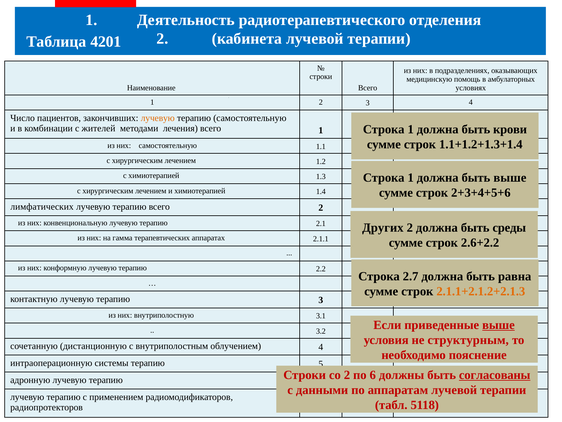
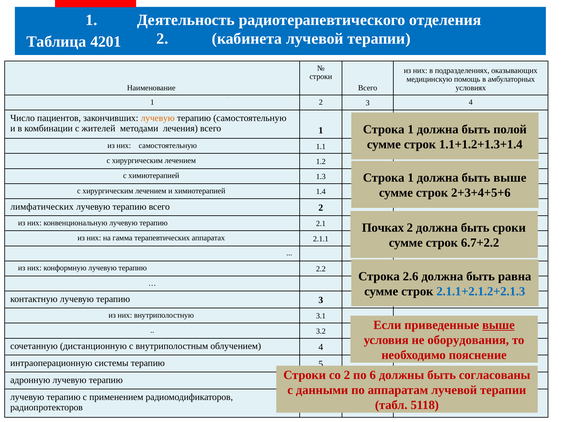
крови: крови -> полой
Других: Других -> Почках
среды: среды -> сроки
2.6+2.2: 2.6+2.2 -> 6.7+2.2
2.7: 2.7 -> 2.6
2.1.1+2.1.2+2.1.3 colour: orange -> blue
структурным: структурным -> оборудования
согласованы underline: present -> none
